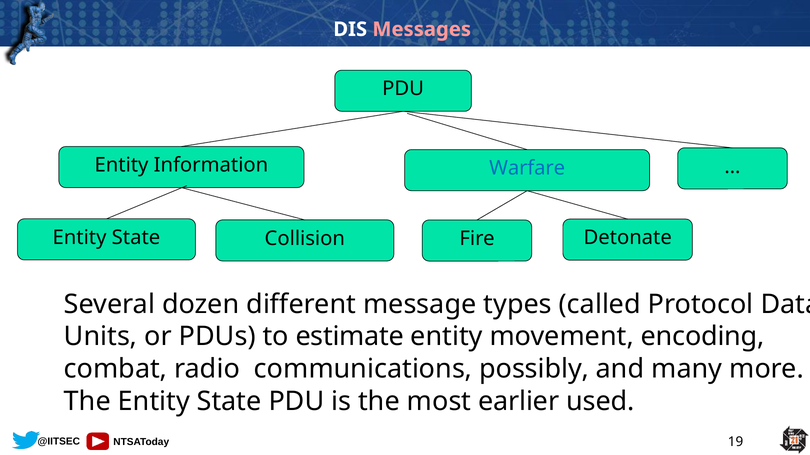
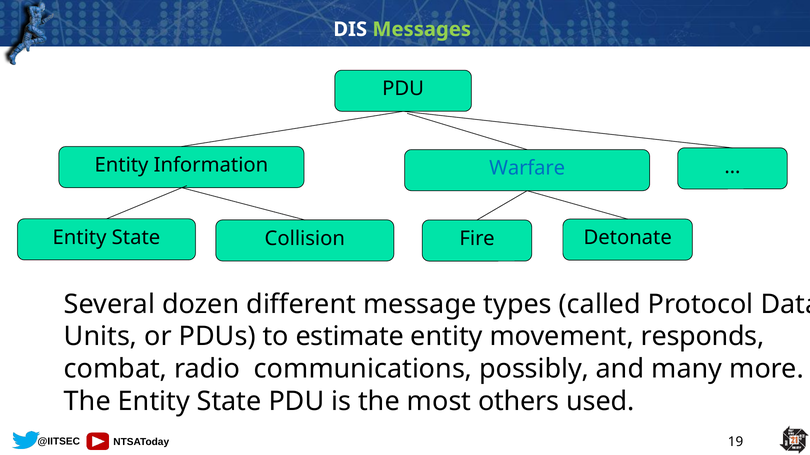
Messages colour: pink -> light green
encoding: encoding -> responds
earlier: earlier -> others
